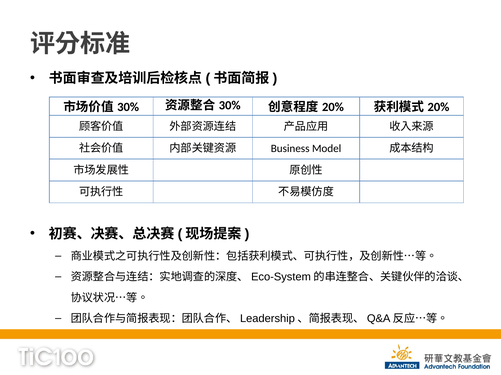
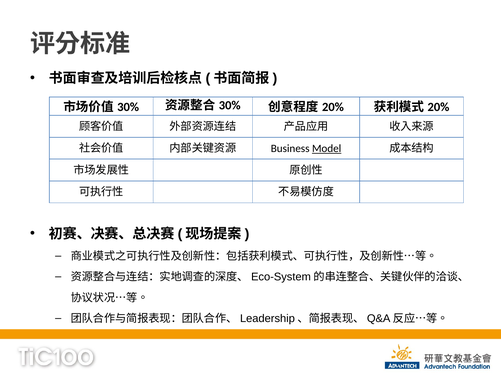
Model underline: none -> present
